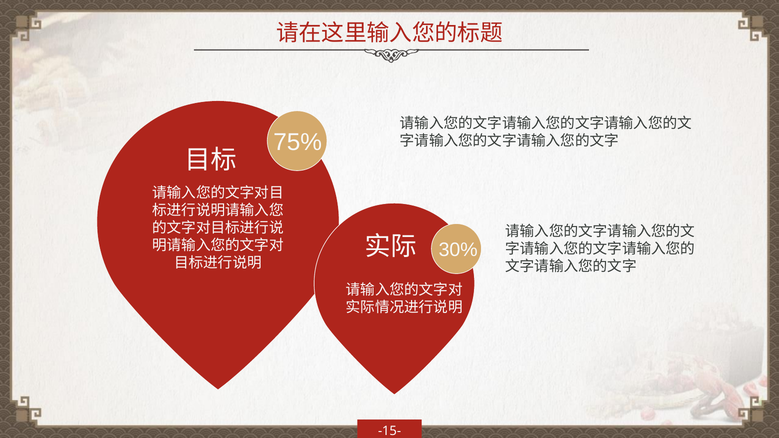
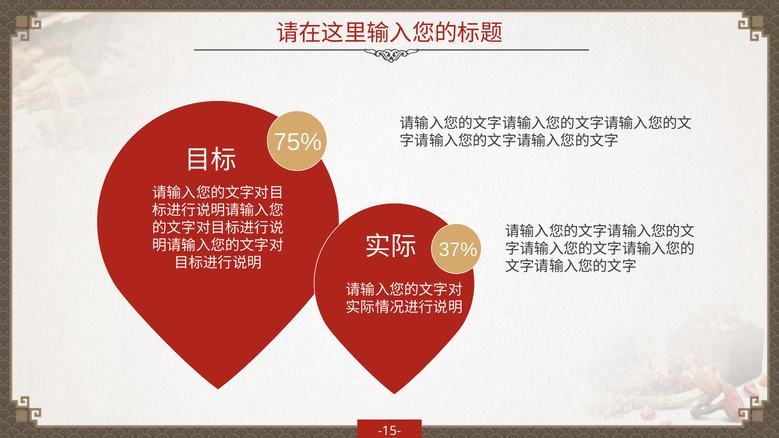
30%: 30% -> 37%
